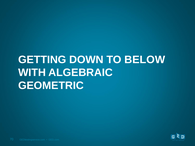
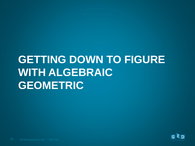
BELOW: BELOW -> FIGURE
